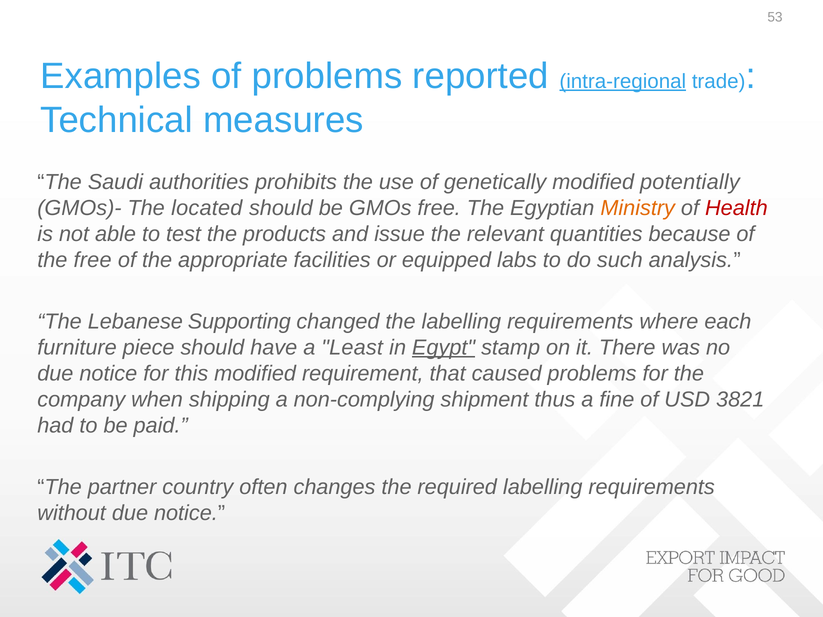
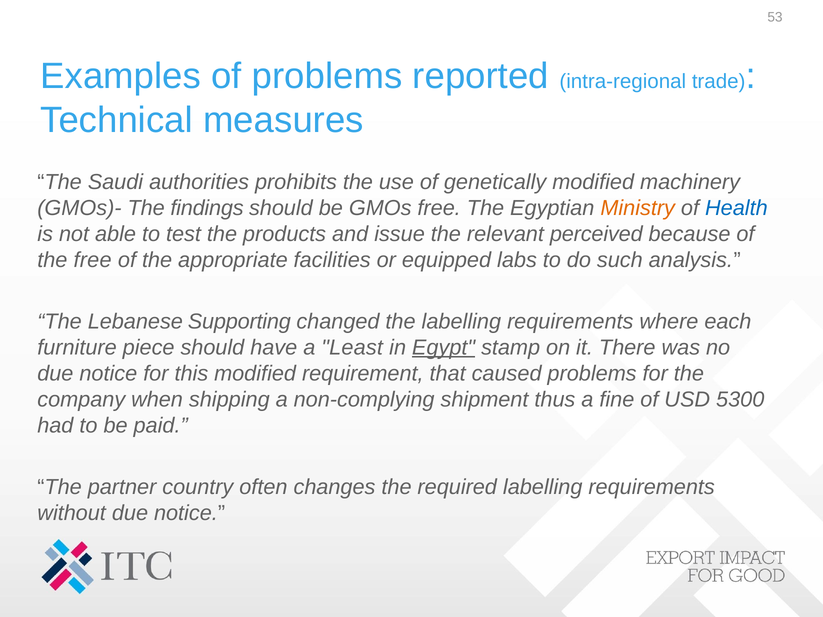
intra-regional underline: present -> none
potentially: potentially -> machinery
located: located -> findings
Health colour: red -> blue
quantities: quantities -> perceived
3821: 3821 -> 5300
